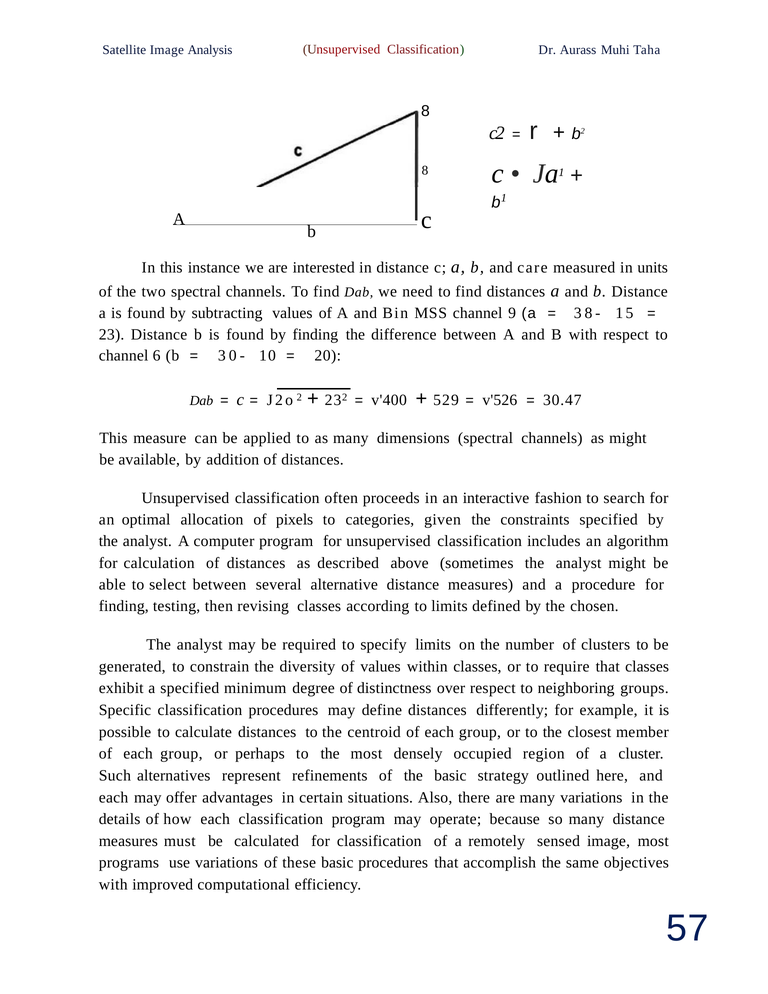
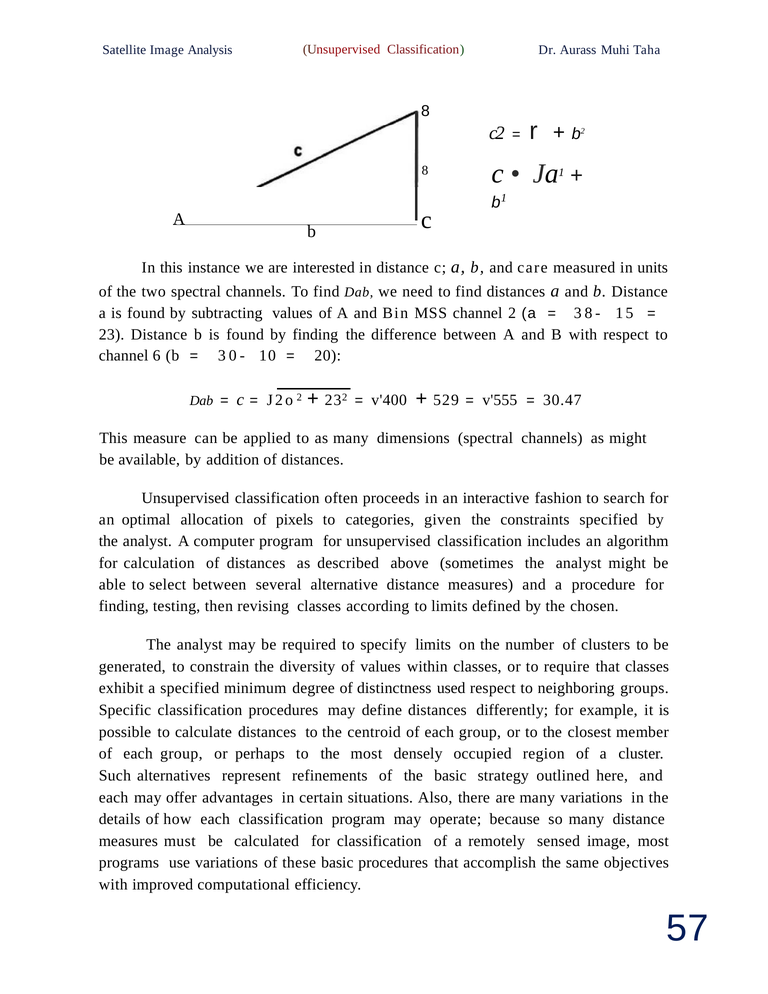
9: 9 -> 2
v'526: v'526 -> v'555
over: over -> used
